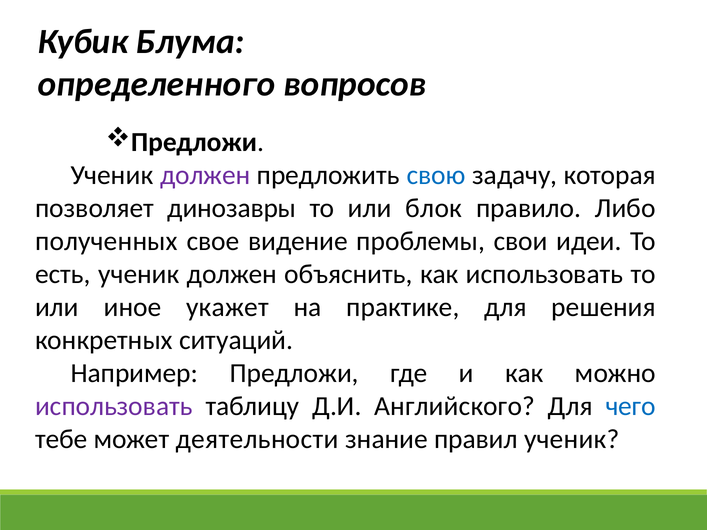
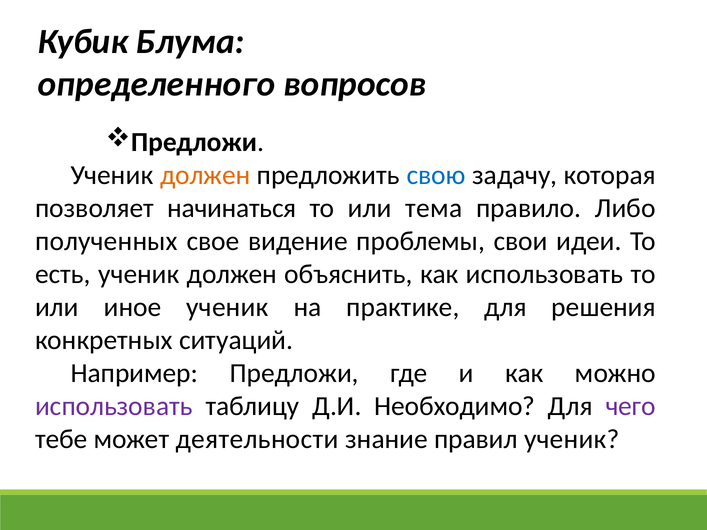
должен at (205, 175) colour: purple -> orange
динозавры: динозавры -> начинаться
блок: блок -> тема
иное укажет: укажет -> ученик
Английского: Английского -> Необходимо
чего colour: blue -> purple
